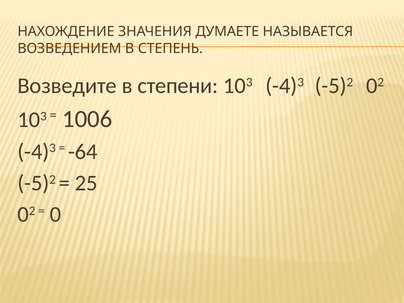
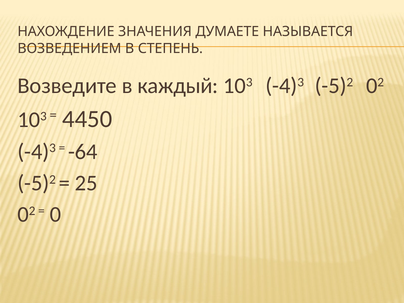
степени: степени -> каждый
1006: 1006 -> 4450
